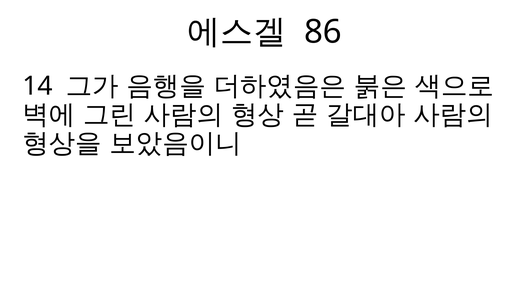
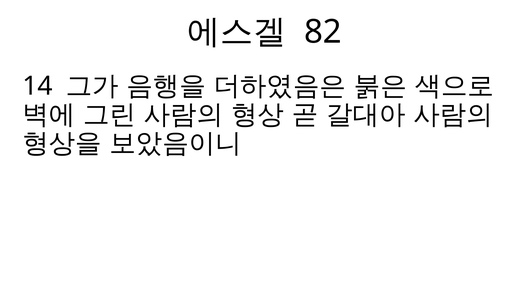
86: 86 -> 82
